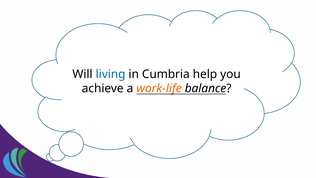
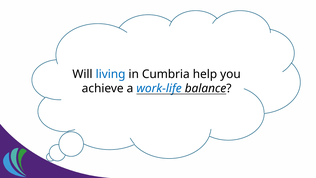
work-life colour: orange -> blue
